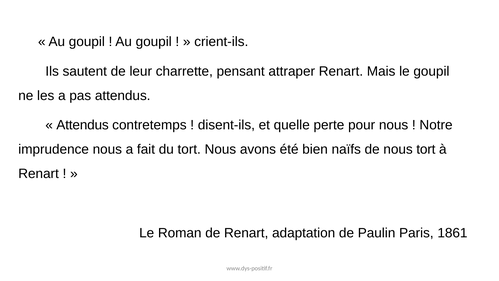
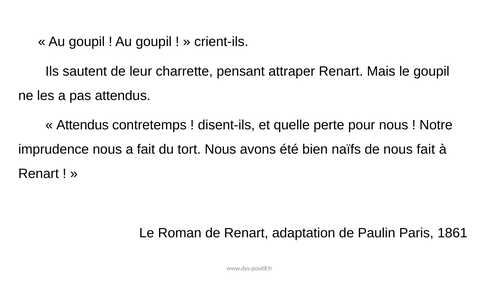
nous tort: tort -> fait
